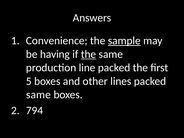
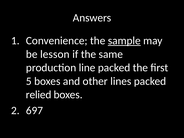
having: having -> lesson
the at (88, 54) underline: present -> none
same at (38, 95): same -> relied
794: 794 -> 697
